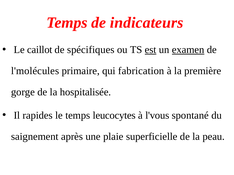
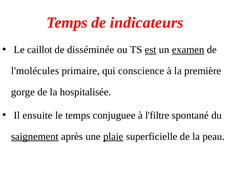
spécifiques: spécifiques -> disséminée
fabrication: fabrication -> conscience
rapides: rapides -> ensuite
leucocytes: leucocytes -> conjuguee
l'vous: l'vous -> l'filtre
saignement underline: none -> present
plaie underline: none -> present
